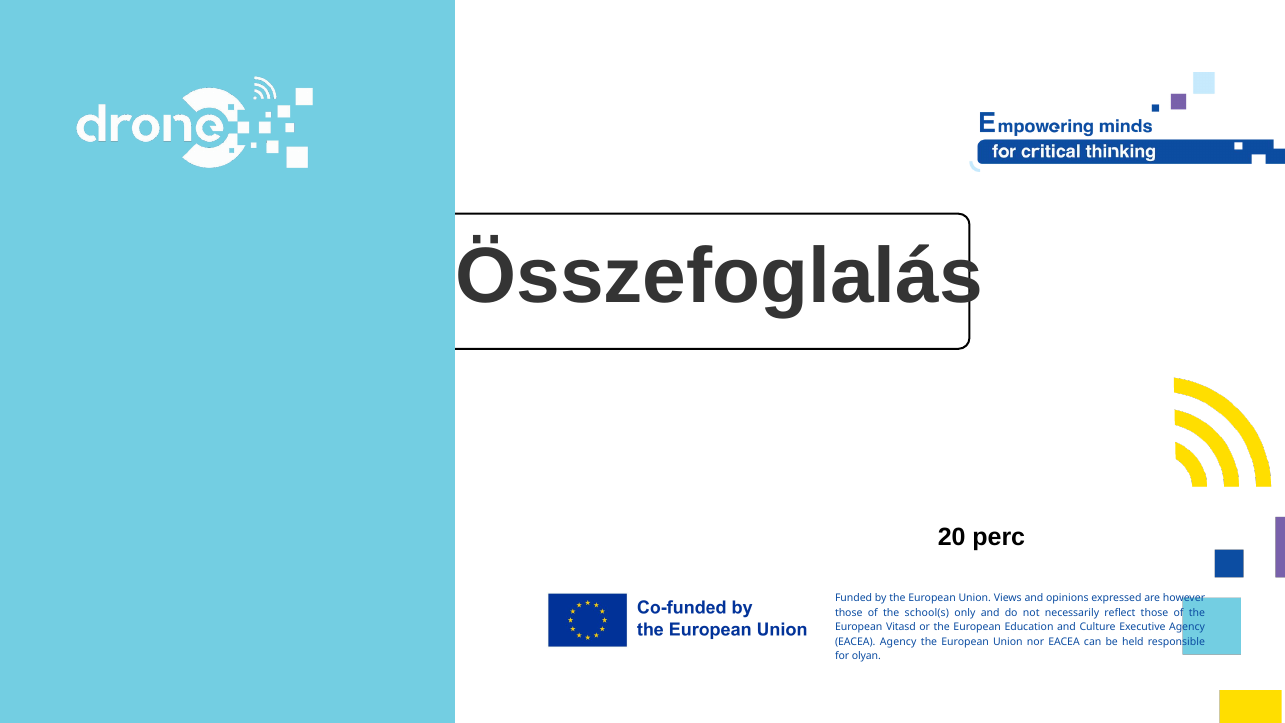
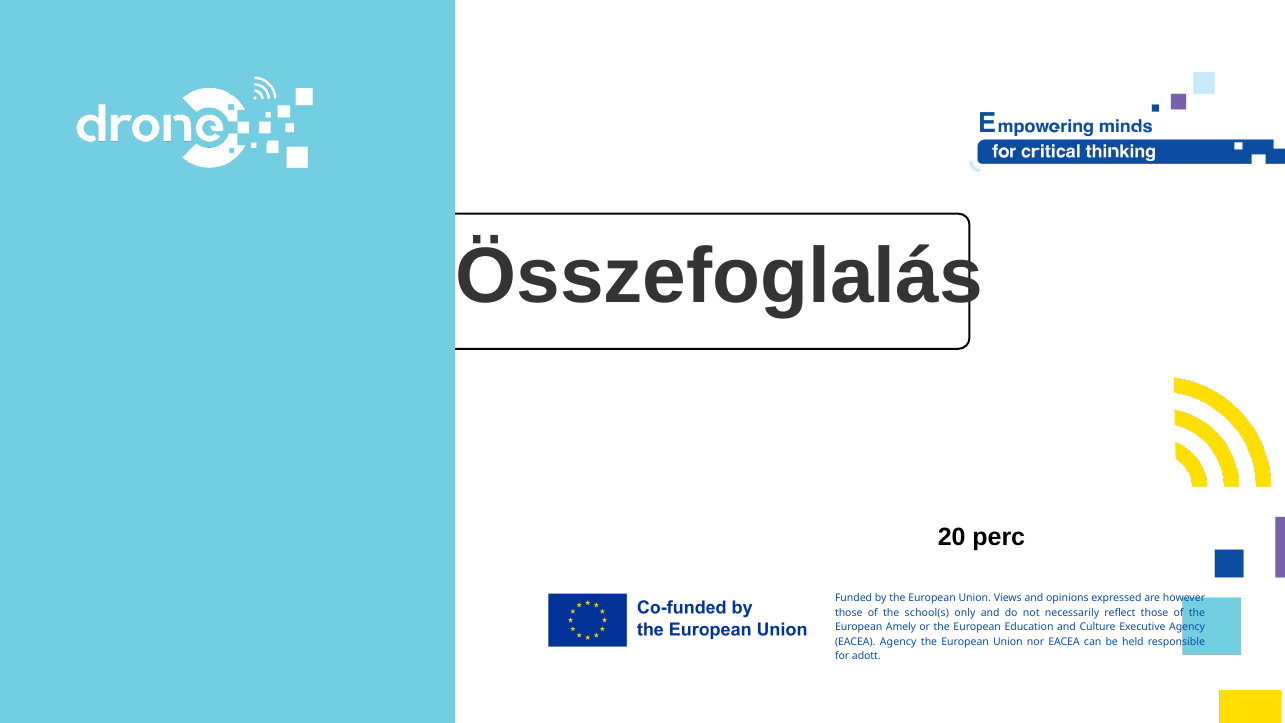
Vitasd: Vitasd -> Amely
olyan: olyan -> adott
